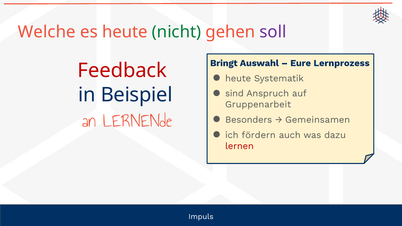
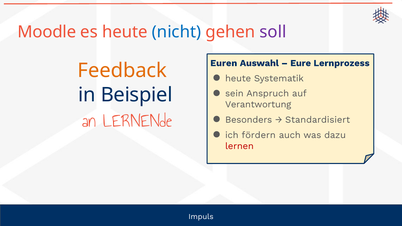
Welche: Welche -> Moodle
nicht colour: green -> blue
Bringt: Bringt -> Euren
Feedback colour: red -> orange
sind: sind -> sein
Gruppenarbeit: Gruppenarbeit -> Verantwortung
Gemeinsamen: Gemeinsamen -> Standardisiert
